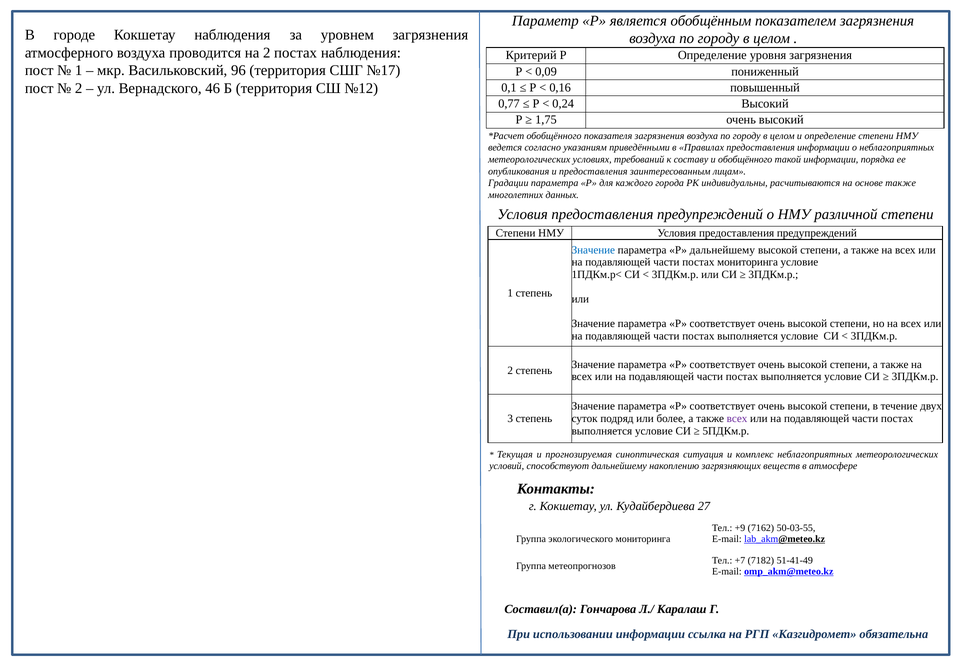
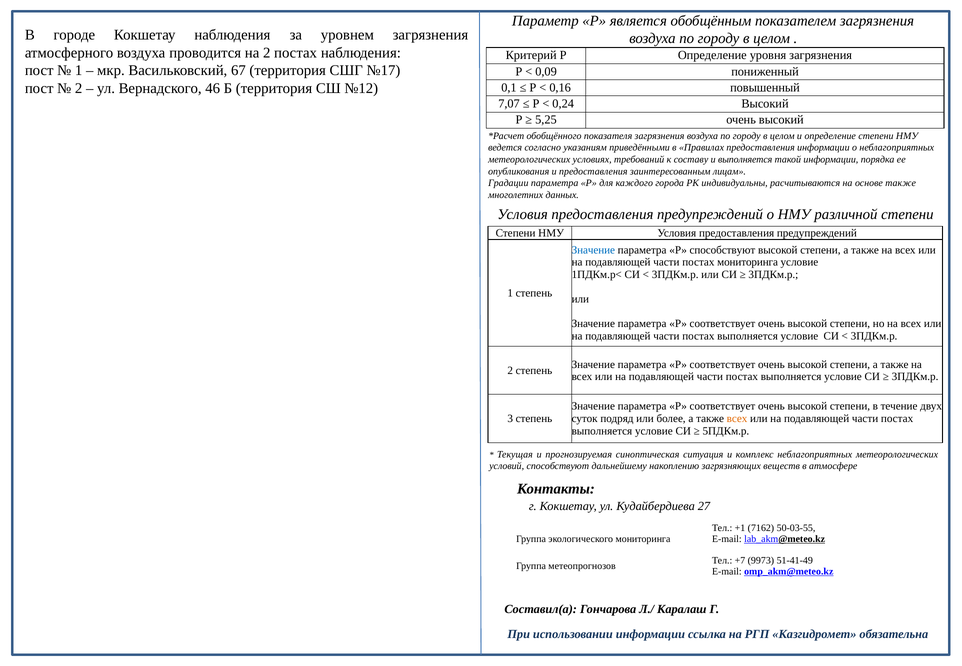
96: 96 -> 67
0,77: 0,77 -> 7,07
1,75: 1,75 -> 5,25
и обобщённого: обобщённого -> выполняется
Р дальнейшему: дальнейшему -> способствуют
всех at (737, 419) colour: purple -> orange
+9: +9 -> +1
7182: 7182 -> 9973
